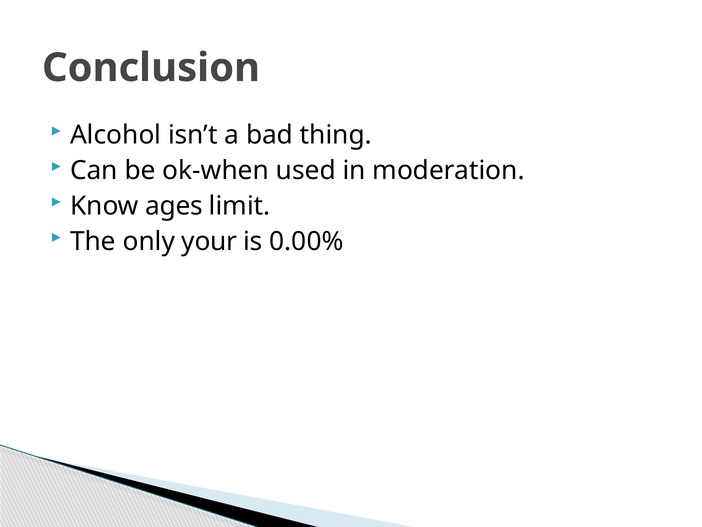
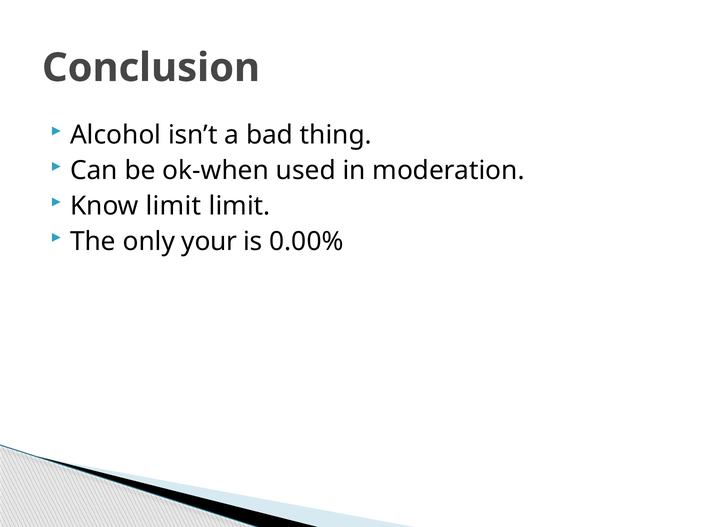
Know ages: ages -> limit
